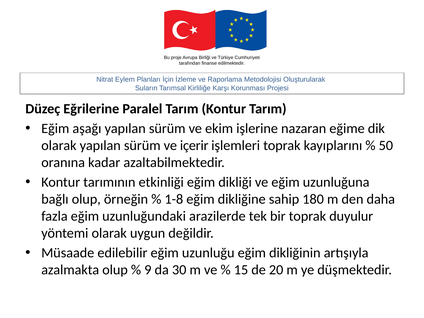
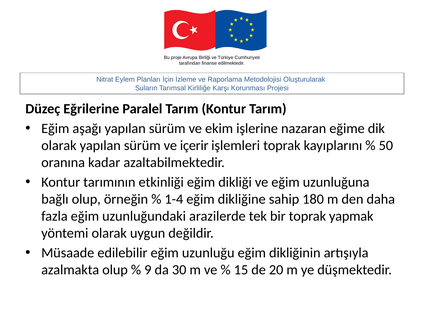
1-8: 1-8 -> 1-4
duyulur: duyulur -> yapmak
